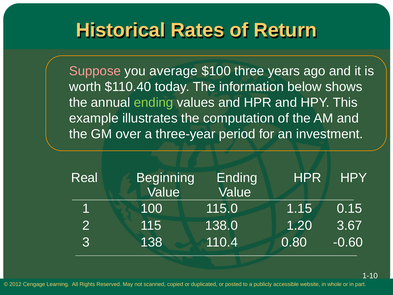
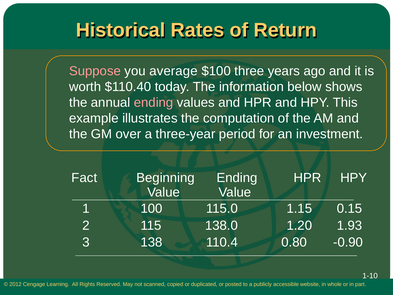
ending at (154, 102) colour: light green -> pink
Real: Real -> Fact
3.67: 3.67 -> 1.93
-0.60: -0.60 -> -0.90
